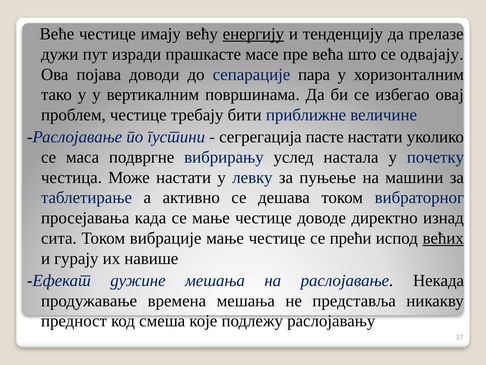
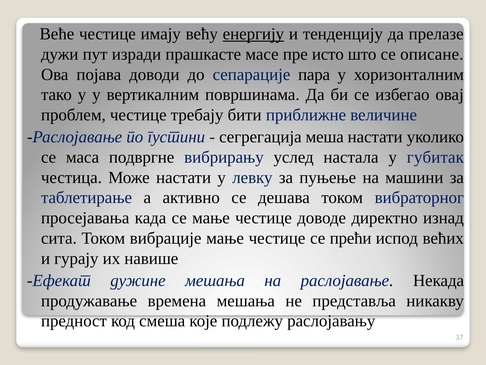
већа: већа -> исто
одвајају: одвајају -> описане
пасте: пасте -> меша
почетку: почетку -> губитак
већих underline: present -> none
